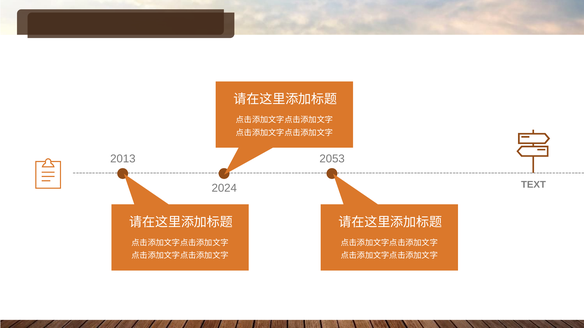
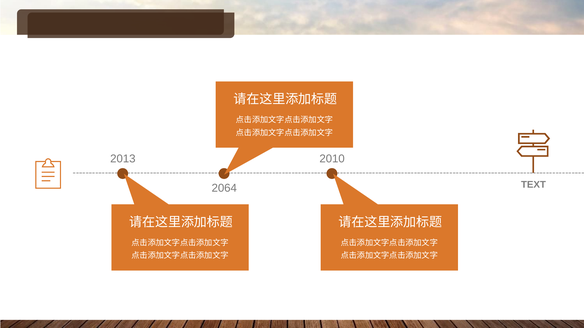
2053: 2053 -> 2010
2024: 2024 -> 2064
